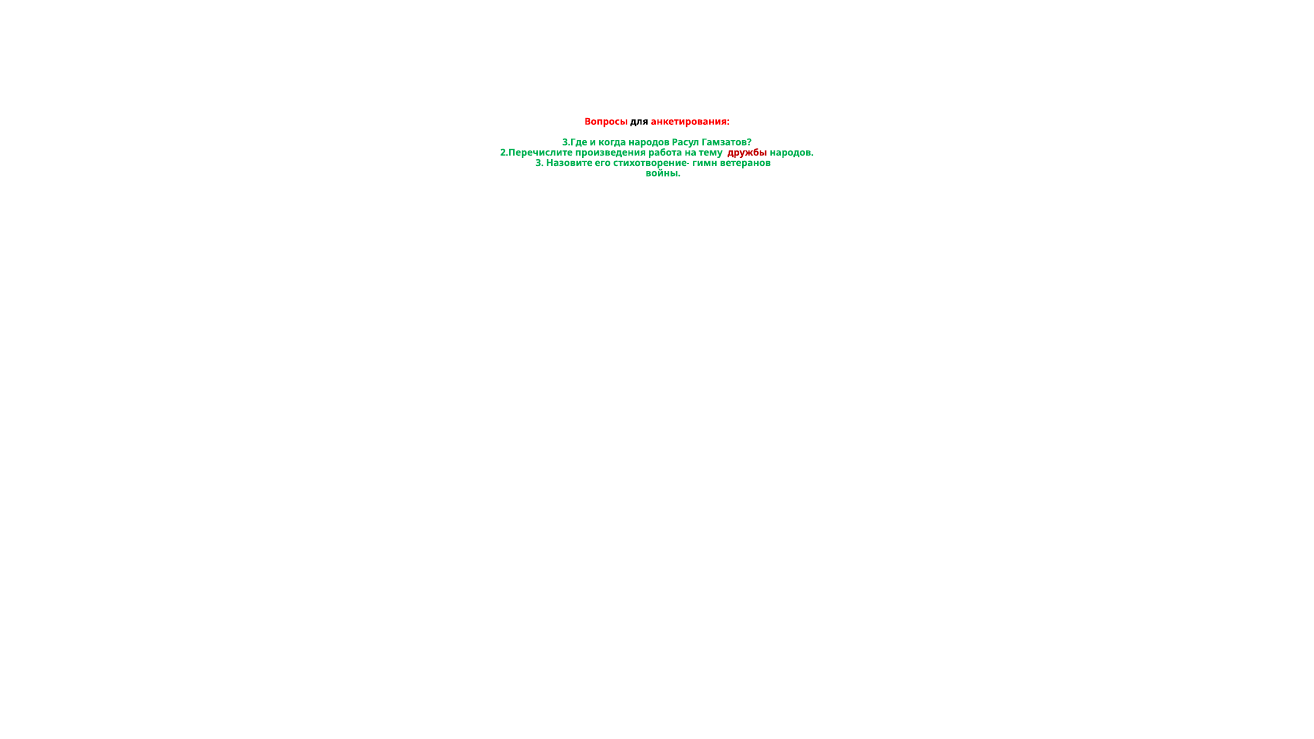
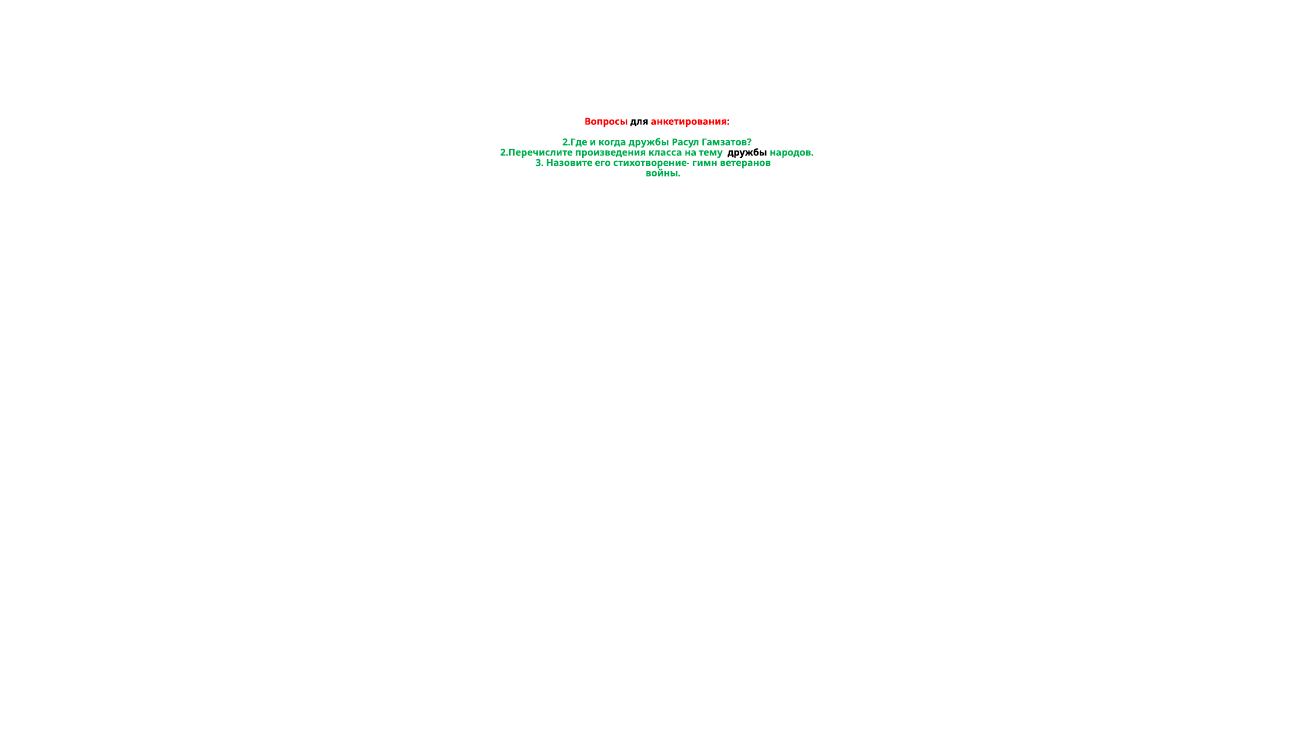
3.Где: 3.Где -> 2.Где
когда народов: народов -> дружбы
работа: работа -> класса
дружбы at (747, 153) colour: red -> black
